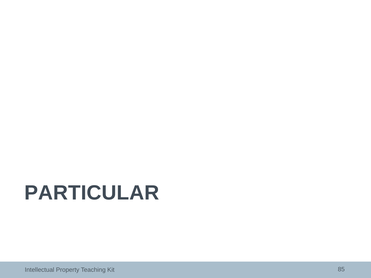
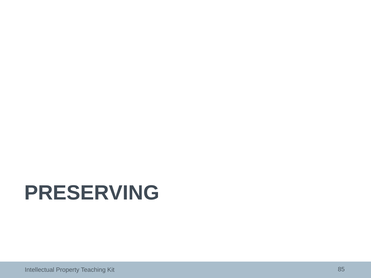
PARTICULAR: PARTICULAR -> PRESERVING
